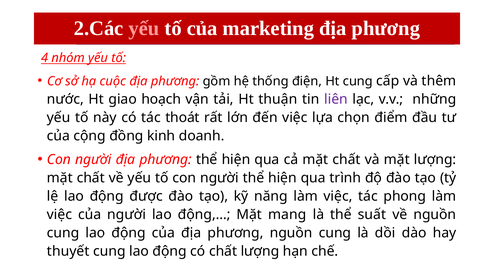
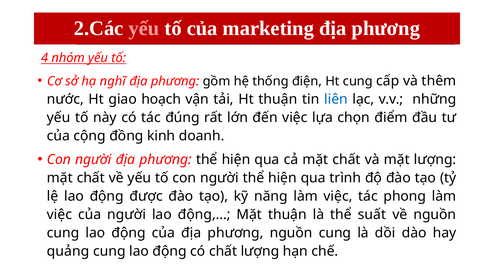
cuộc: cuộc -> nghĩ
liên colour: purple -> blue
thoát: thoát -> đúng
Mặt mang: mang -> thuận
thuyết: thuyết -> quảng
